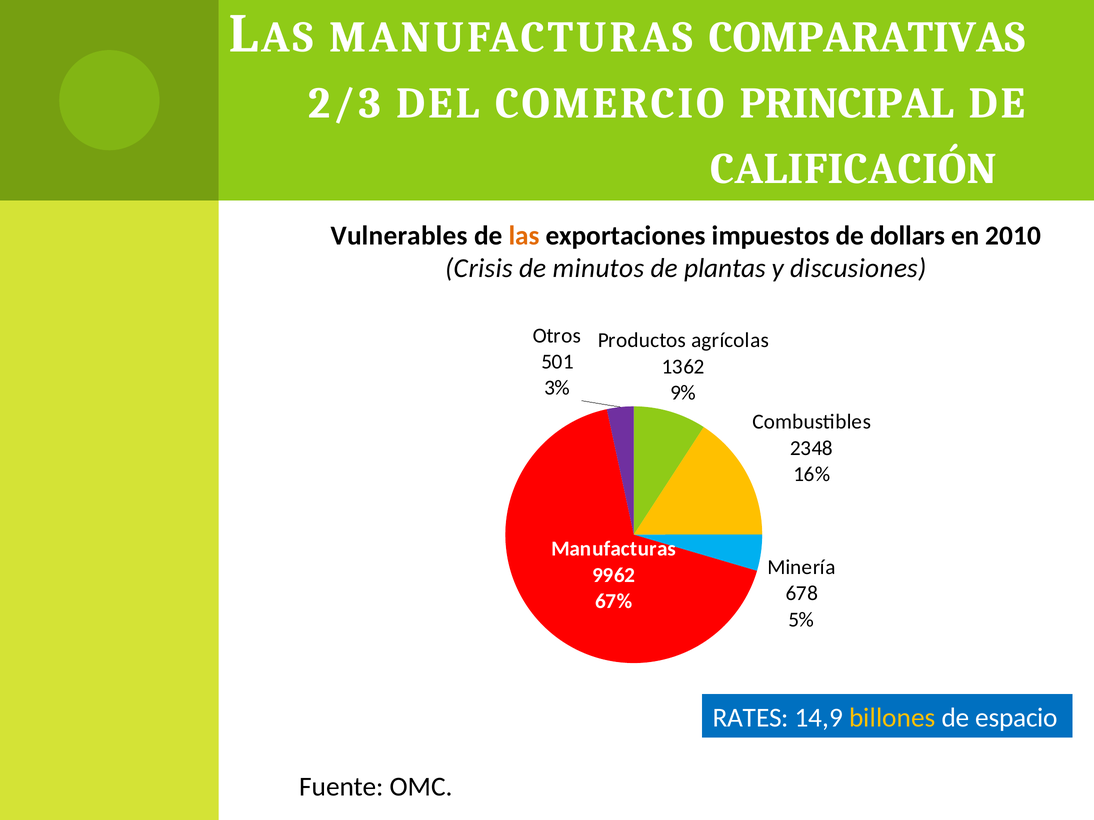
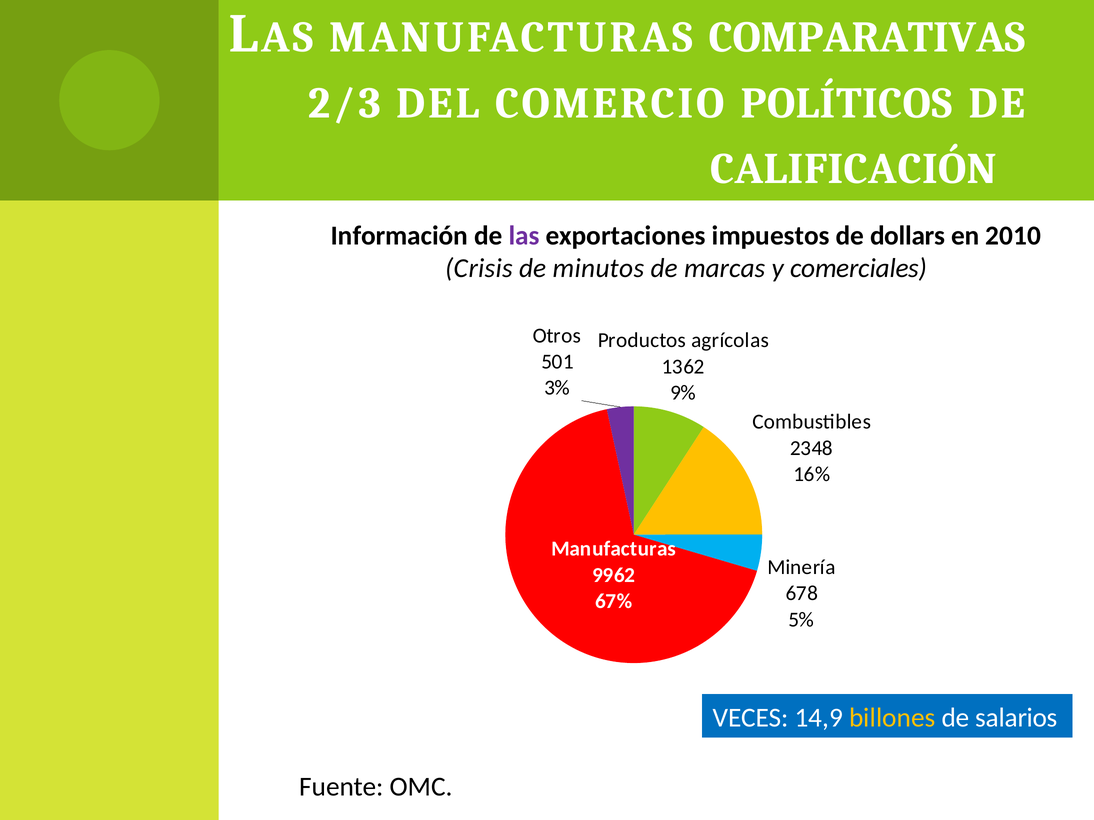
PRINCIPAL: PRINCIPAL -> POLÍTICOS
Vulnerables: Vulnerables -> Información
las colour: orange -> purple
plantas: plantas -> marcas
discusiones: discusiones -> comerciales
RATES: RATES -> VECES
espacio: espacio -> salarios
